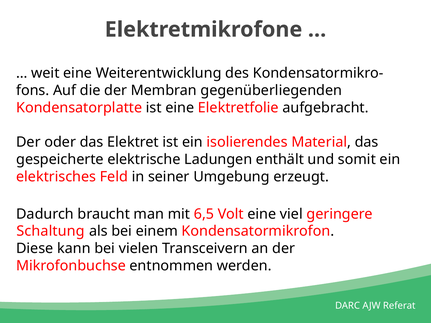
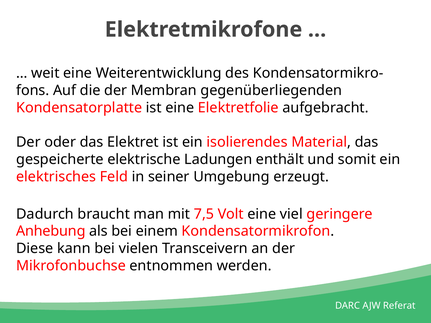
6,5: 6,5 -> 7,5
Schaltung: Schaltung -> Anhebung
